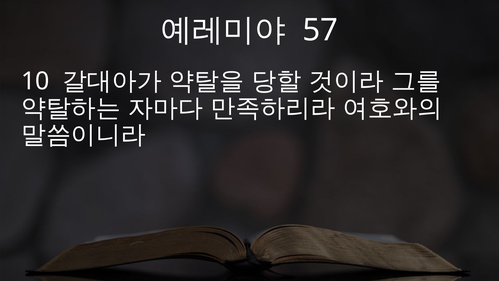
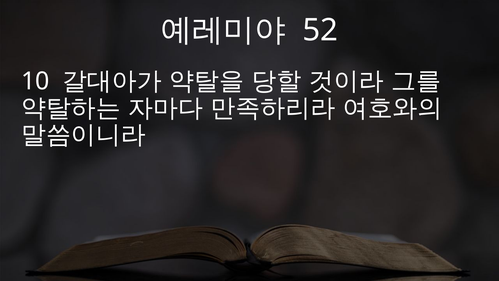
57: 57 -> 52
